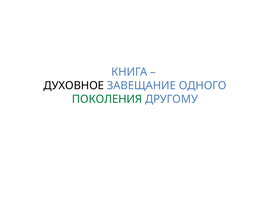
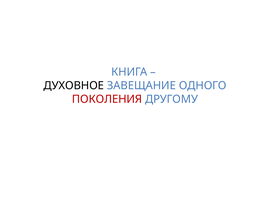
ПОКОЛЕНИЯ colour: green -> red
